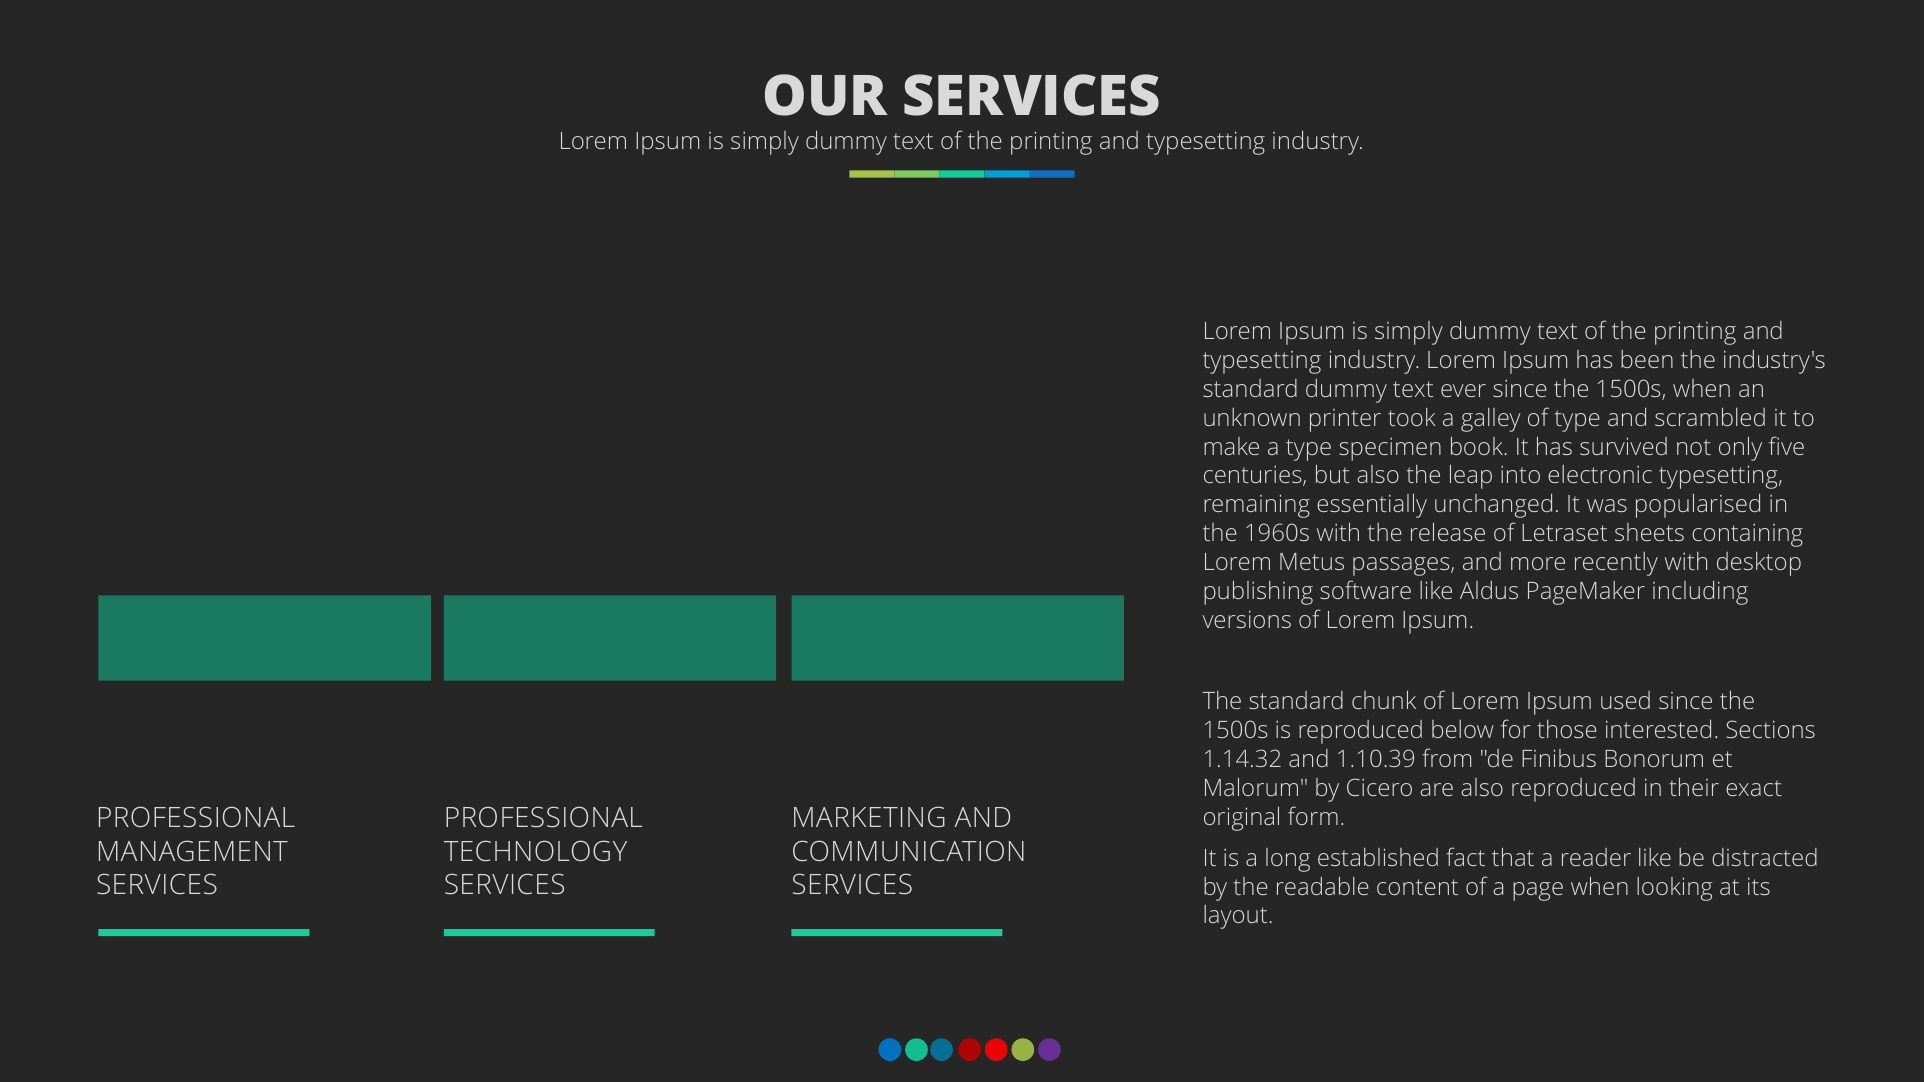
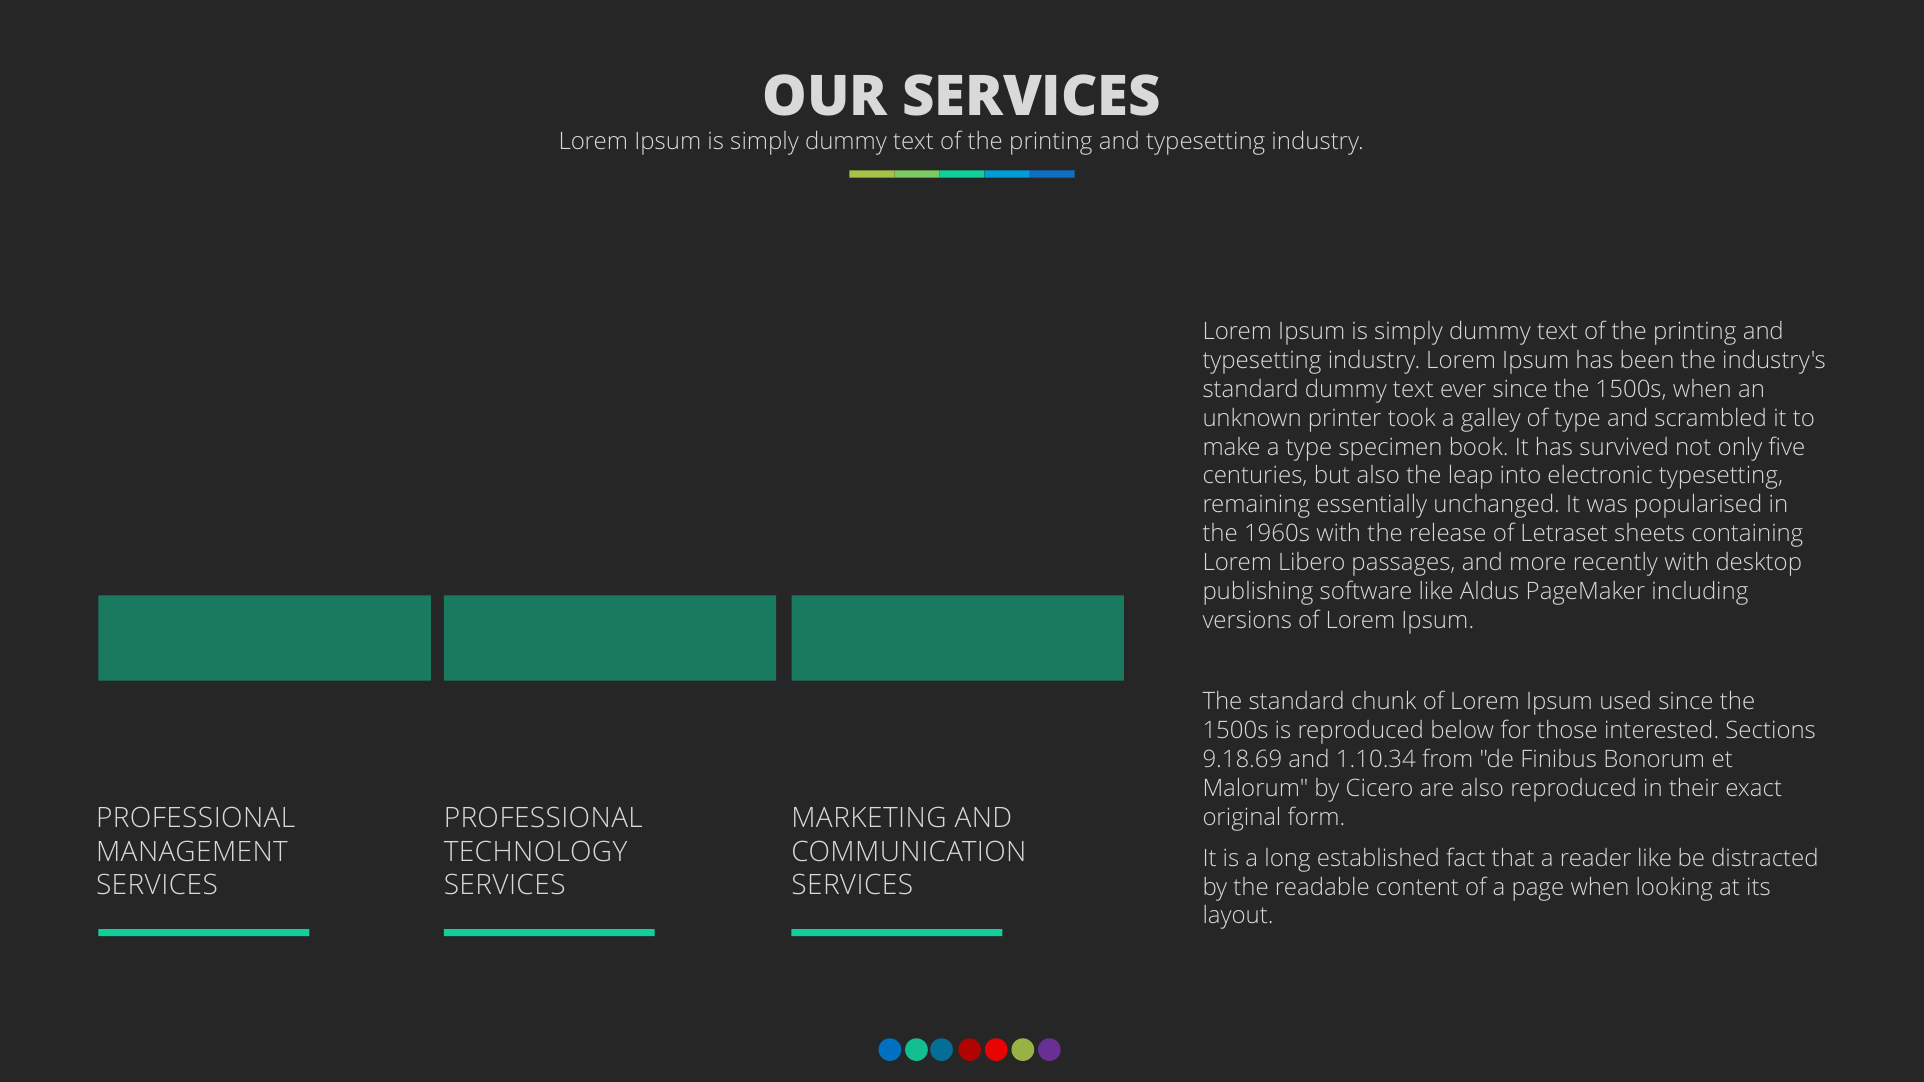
Metus: Metus -> Libero
1.14.32: 1.14.32 -> 9.18.69
1.10.39: 1.10.39 -> 1.10.34
